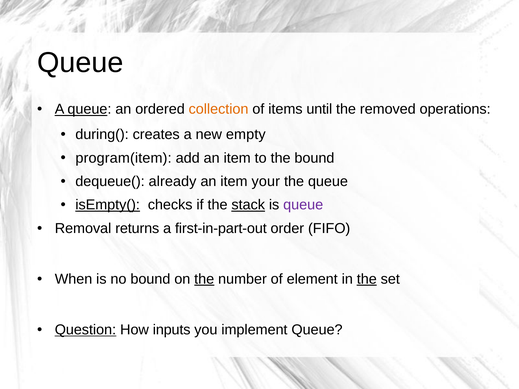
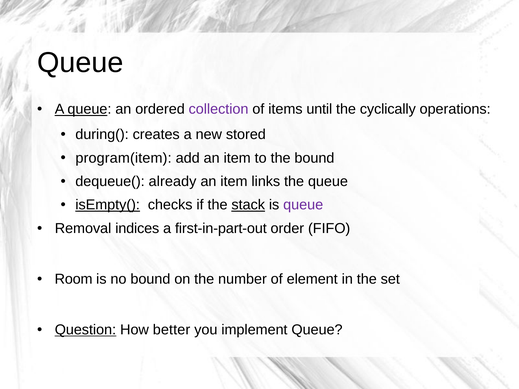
collection colour: orange -> purple
removed: removed -> cyclically
empty: empty -> stored
your: your -> links
returns: returns -> indices
When: When -> Room
the at (204, 279) underline: present -> none
the at (367, 279) underline: present -> none
inputs: inputs -> better
